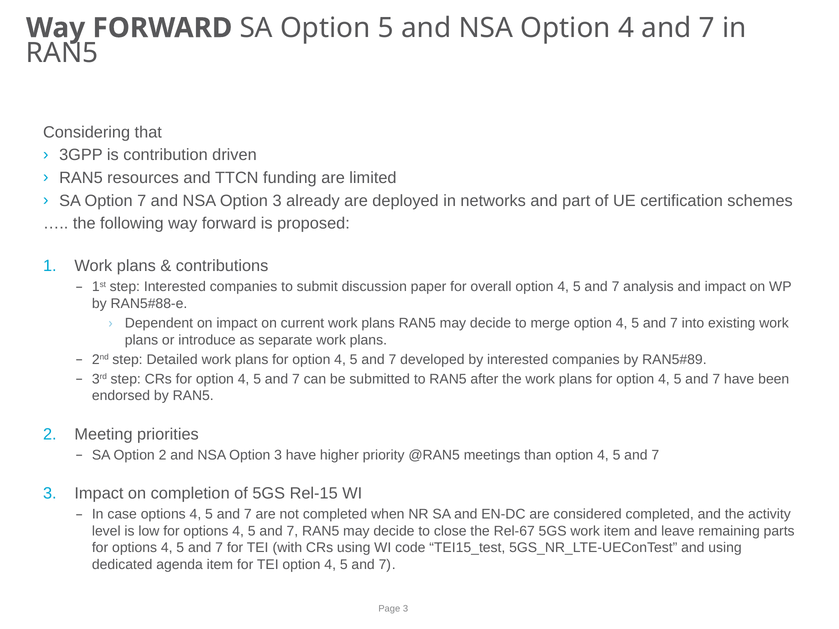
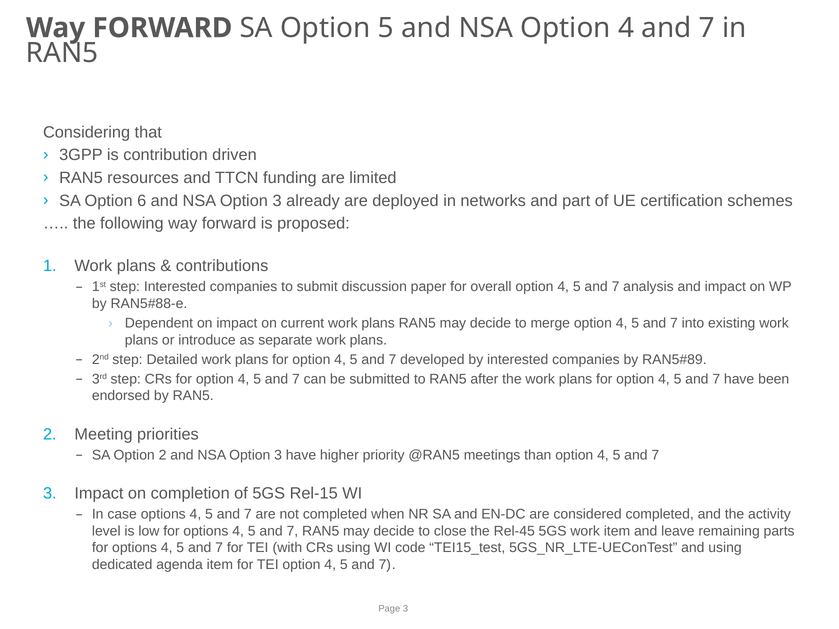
Option 7: 7 -> 6
Rel-67: Rel-67 -> Rel-45
